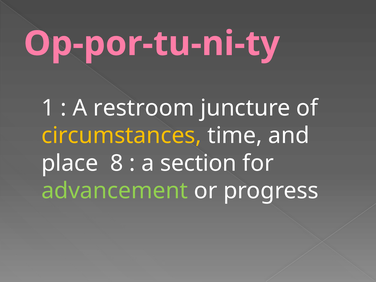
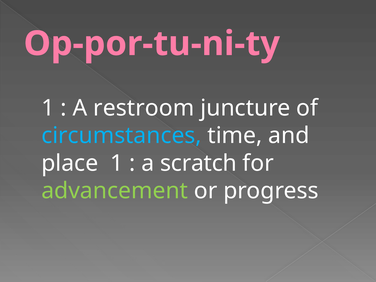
circumstances colour: yellow -> light blue
place 8: 8 -> 1
section: section -> scratch
